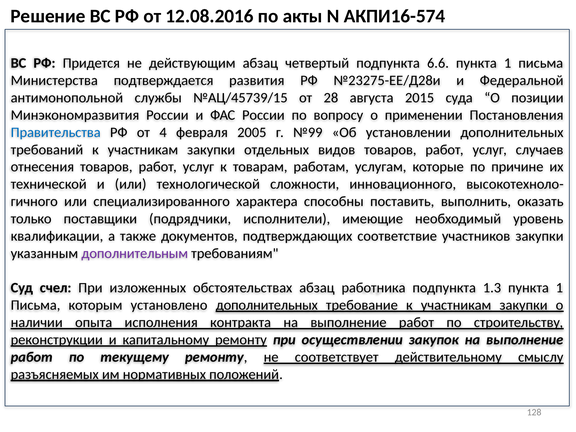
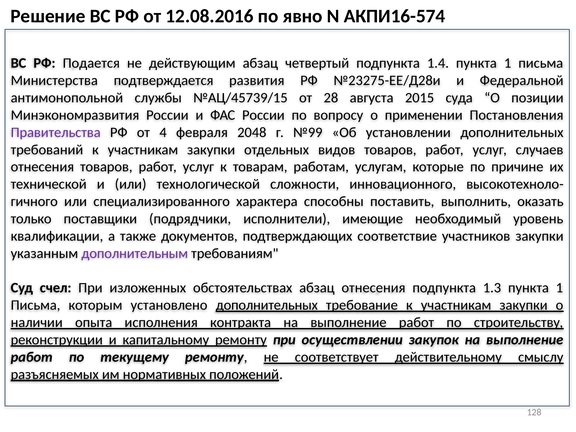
акты: акты -> явно
Придется: Придется -> Подается
6.6: 6.6 -> 1.4
Правительства colour: blue -> purple
2005: 2005 -> 2048
абзац работника: работника -> отнесения
